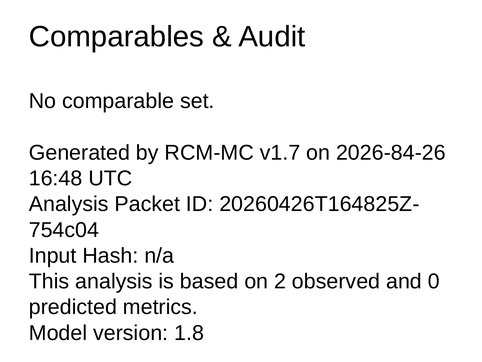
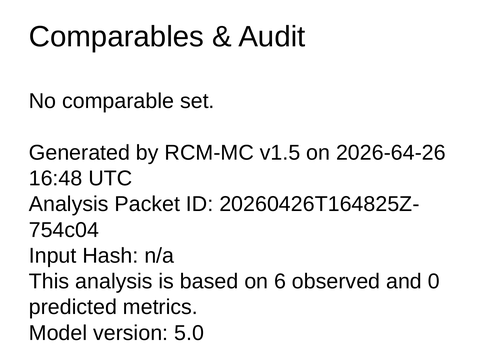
v1.7: v1.7 -> v1.5
2026-84-26: 2026-84-26 -> 2026-64-26
2: 2 -> 6
1.8: 1.8 -> 5.0
